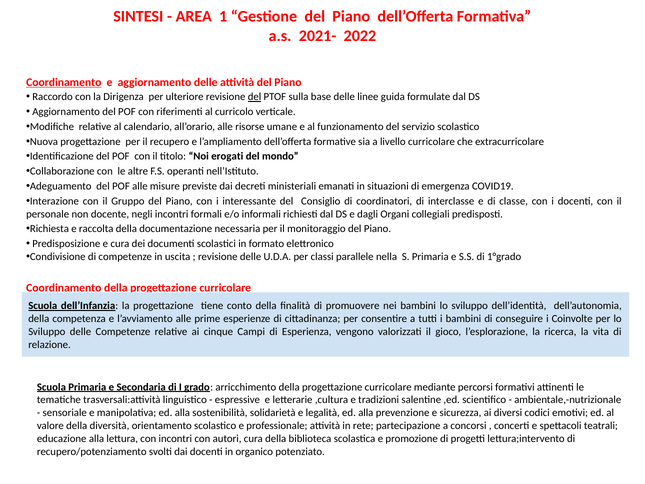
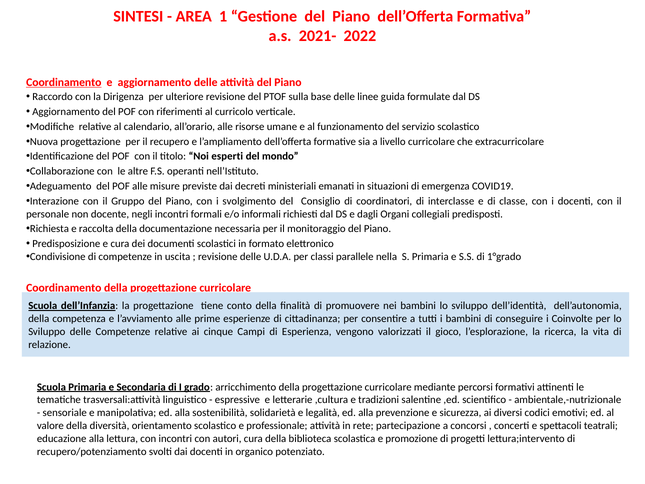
del at (255, 97) underline: present -> none
erogati: erogati -> esperti
interessante: interessante -> svolgimento
